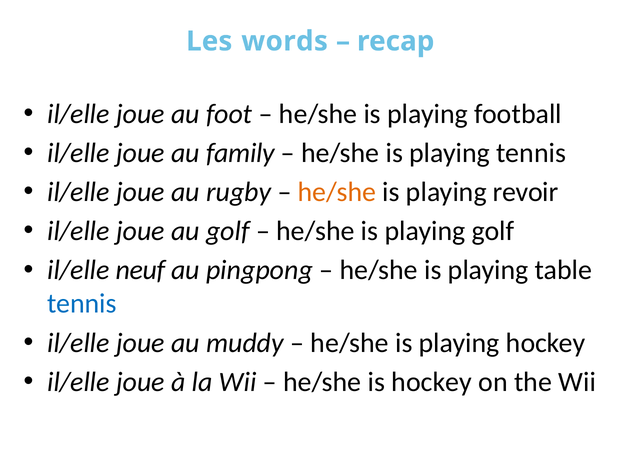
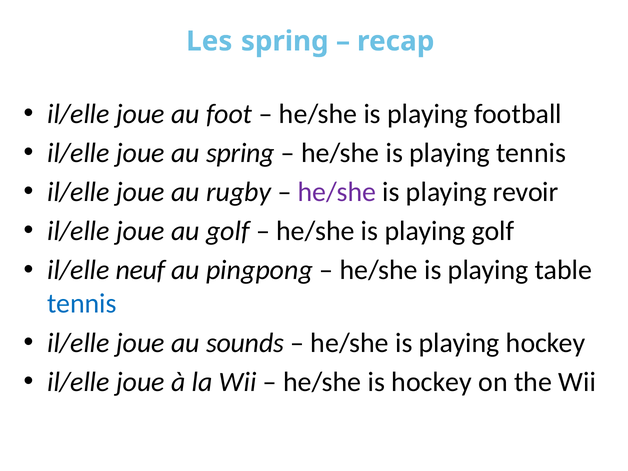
Les words: words -> spring
au family: family -> spring
he/she at (337, 192) colour: orange -> purple
muddy: muddy -> sounds
